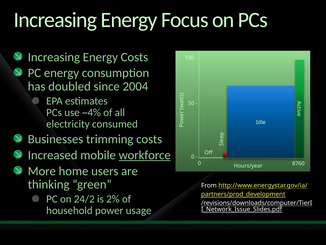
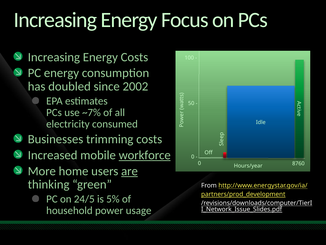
2004: 2004 -> 2002
~4%: ~4% -> ~7%
are underline: none -> present
24/2: 24/2 -> 24/5
2%: 2% -> 5%
